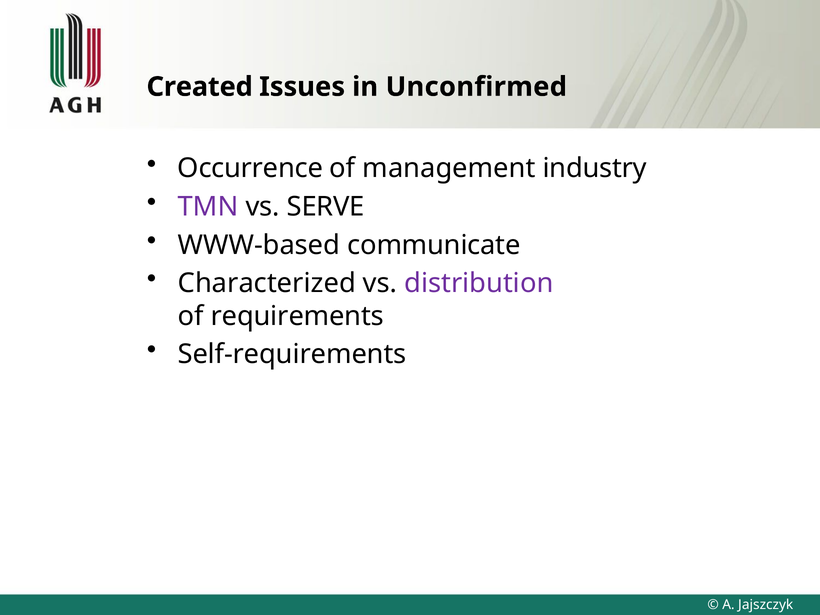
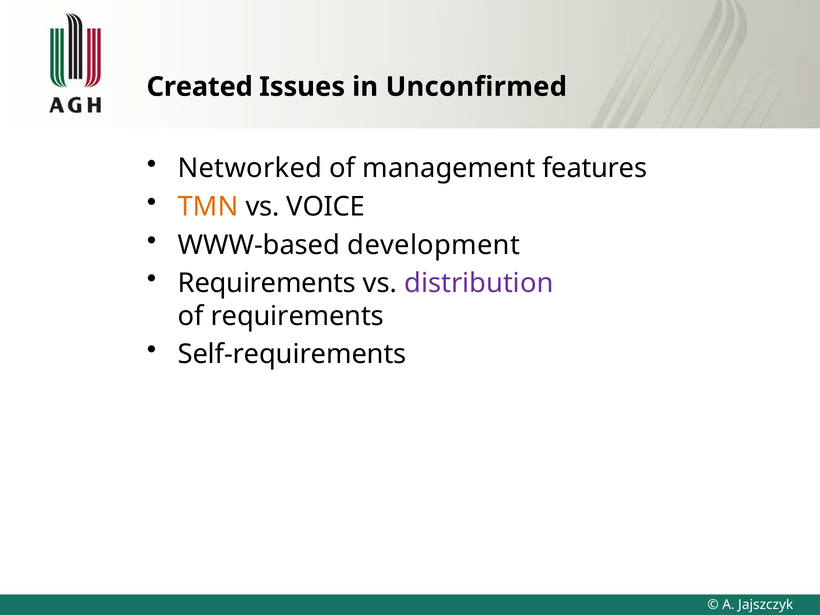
Occurrence: Occurrence -> Networked
industry: industry -> features
TMN colour: purple -> orange
SERVE: SERVE -> VOICE
communicate: communicate -> development
Characterized at (267, 283): Characterized -> Requirements
